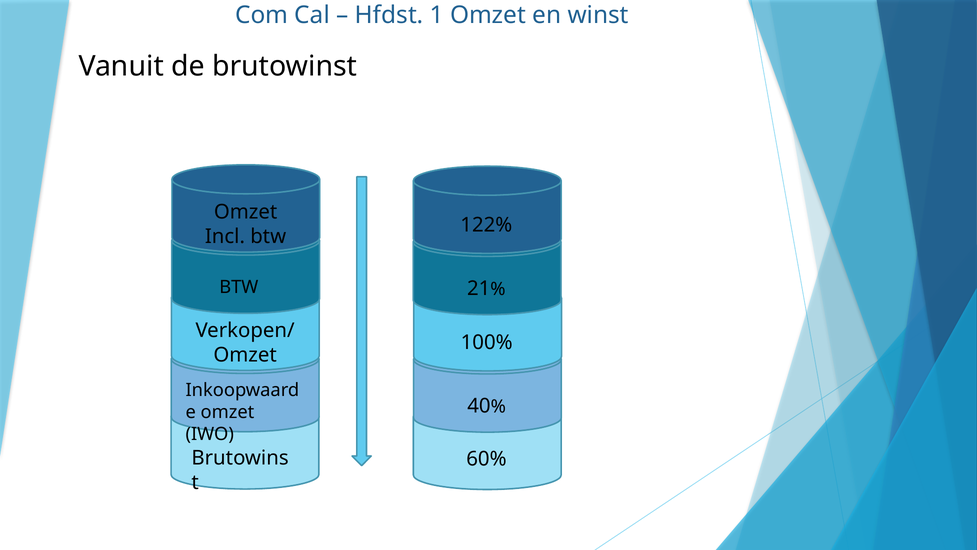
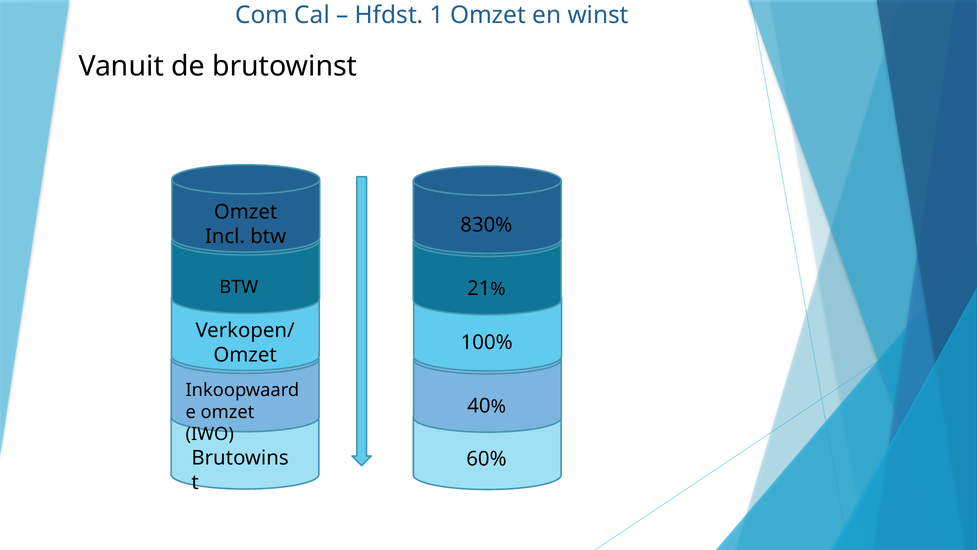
122%: 122% -> 830%
